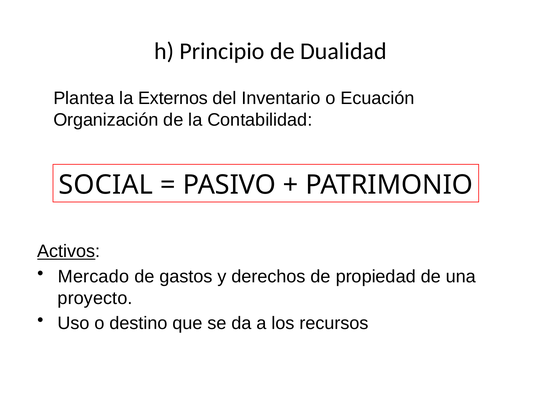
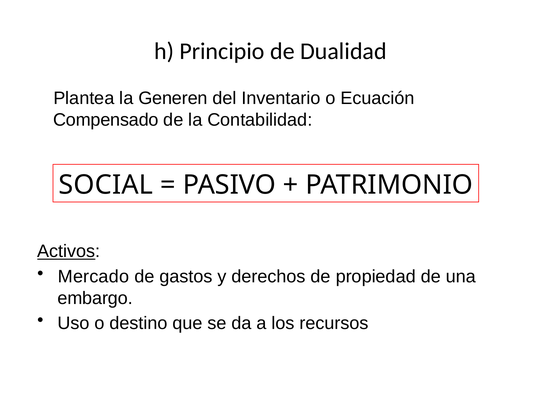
Externos: Externos -> Generen
Organización: Organización -> Compensado
proyecto: proyecto -> embargo
